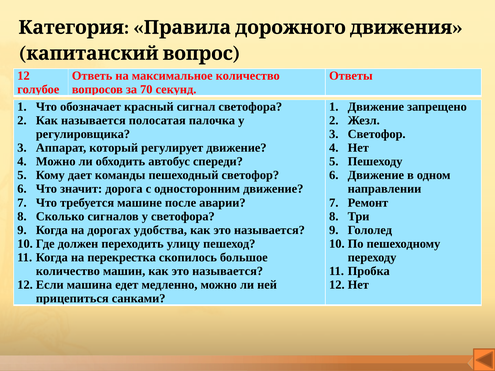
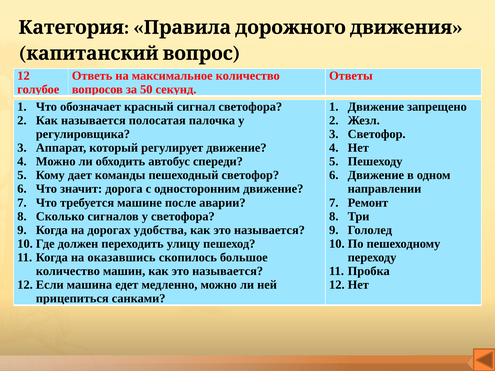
70: 70 -> 50
перекрестка: перекрестка -> оказавшись
